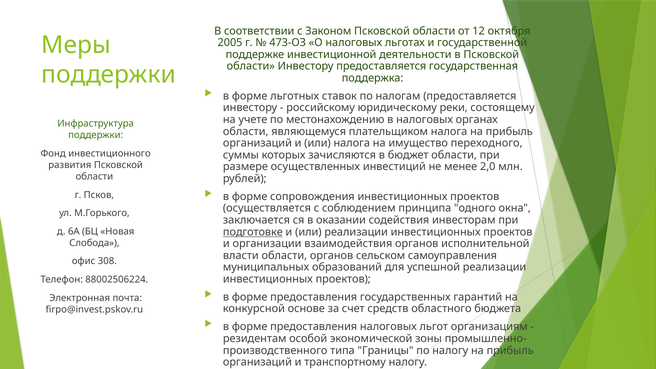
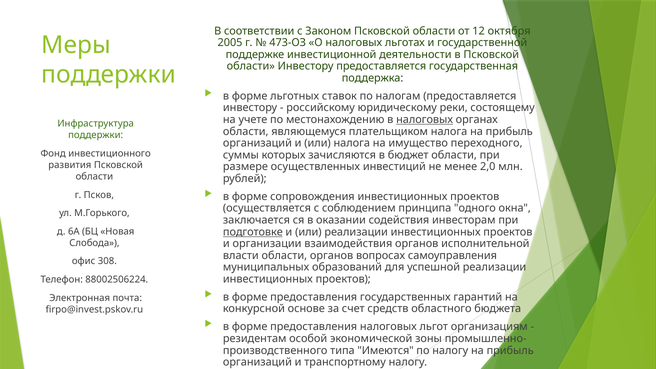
налоговых at (425, 120) underline: none -> present
сельском: сельском -> вопросах
Границы: Границы -> Имеются
